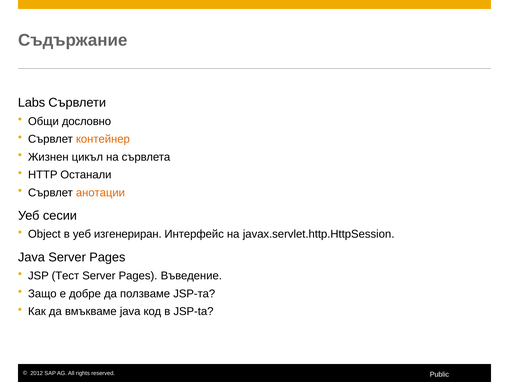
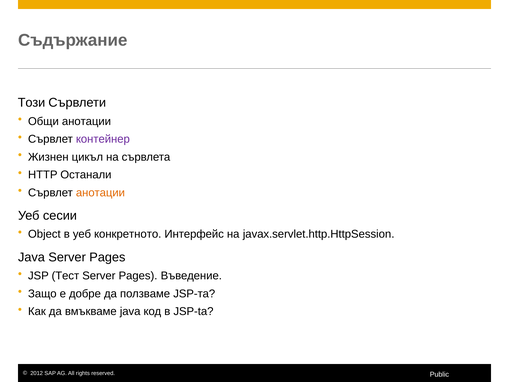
Labs: Labs -> Този
Общи дословно: дословно -> анотации
контейнер colour: orange -> purple
изгенериран: изгенериран -> конкретното
